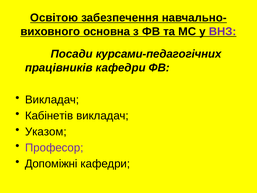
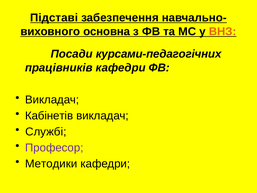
Освітою: Освітою -> Підставі
ВНЗ colour: purple -> orange
Указом: Указом -> Службі
Допоміжні: Допоміжні -> Методики
